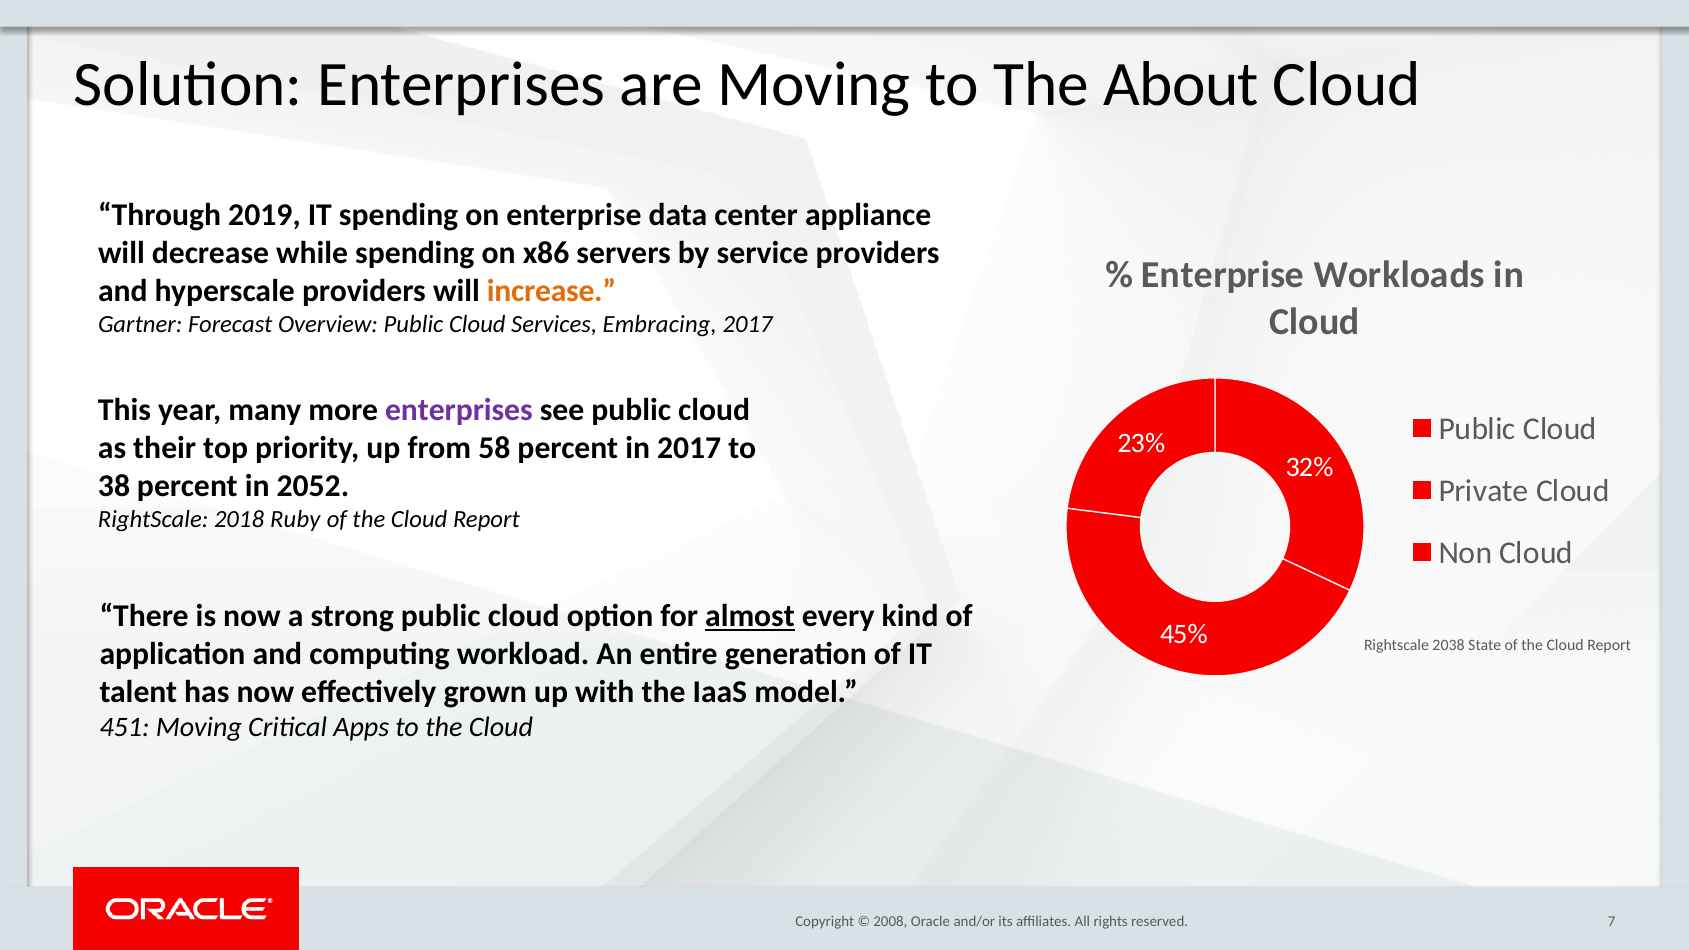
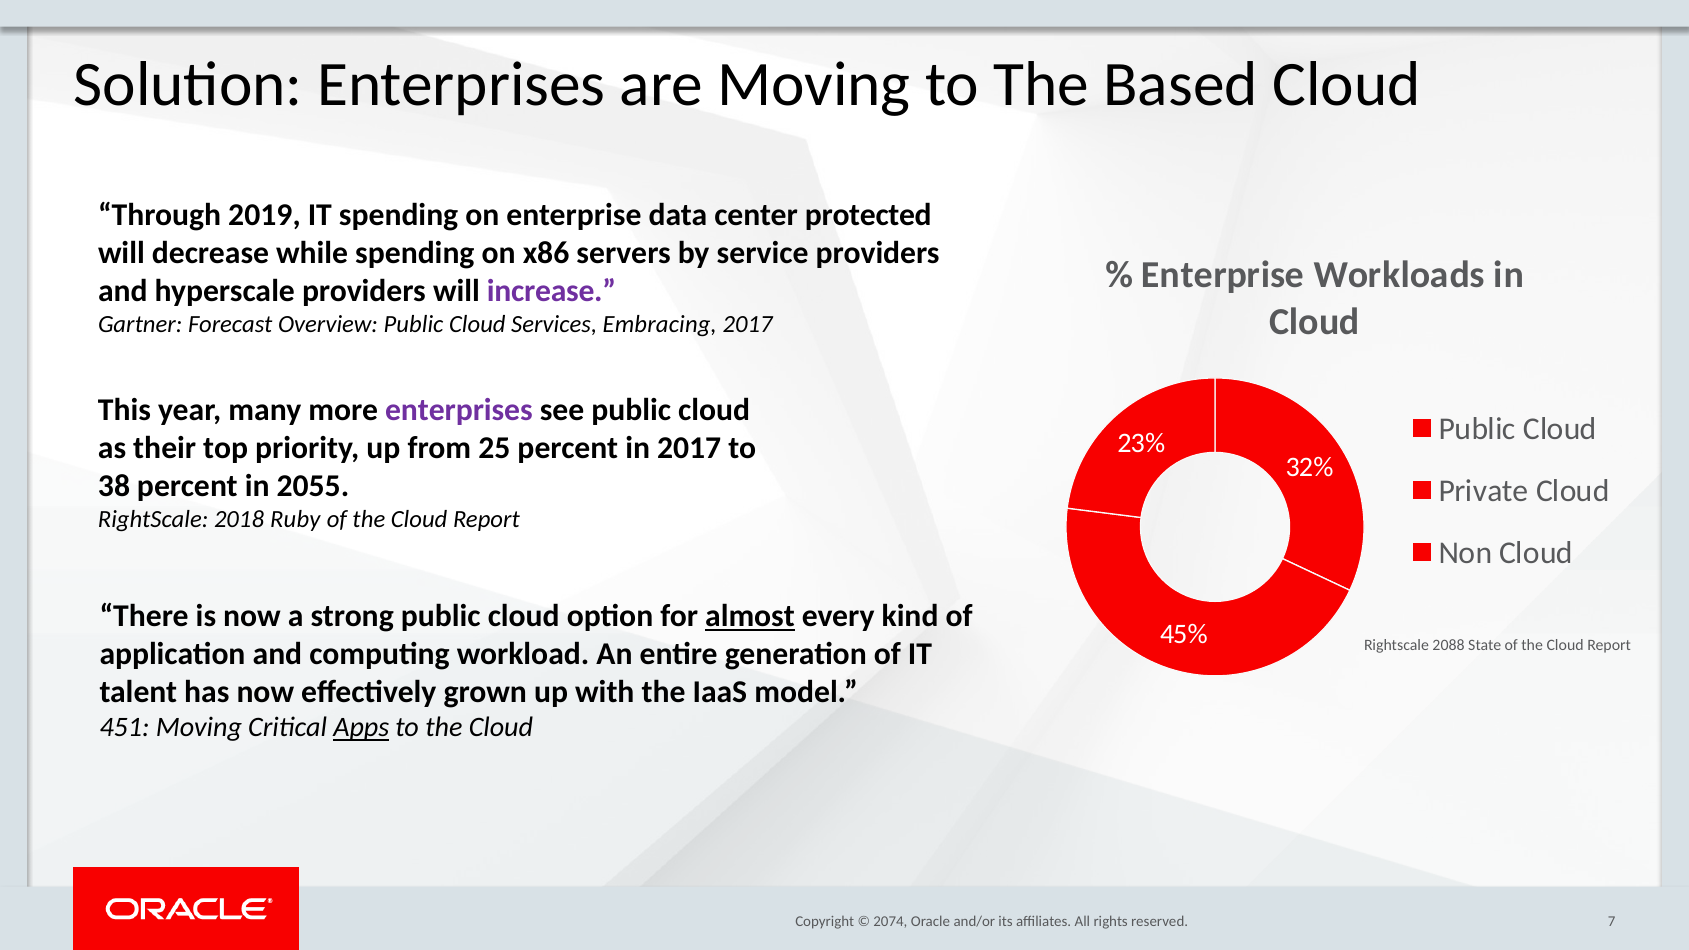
About: About -> Based
appliance: appliance -> protected
increase colour: orange -> purple
58: 58 -> 25
2052: 2052 -> 2055
2038: 2038 -> 2088
Apps underline: none -> present
2008: 2008 -> 2074
